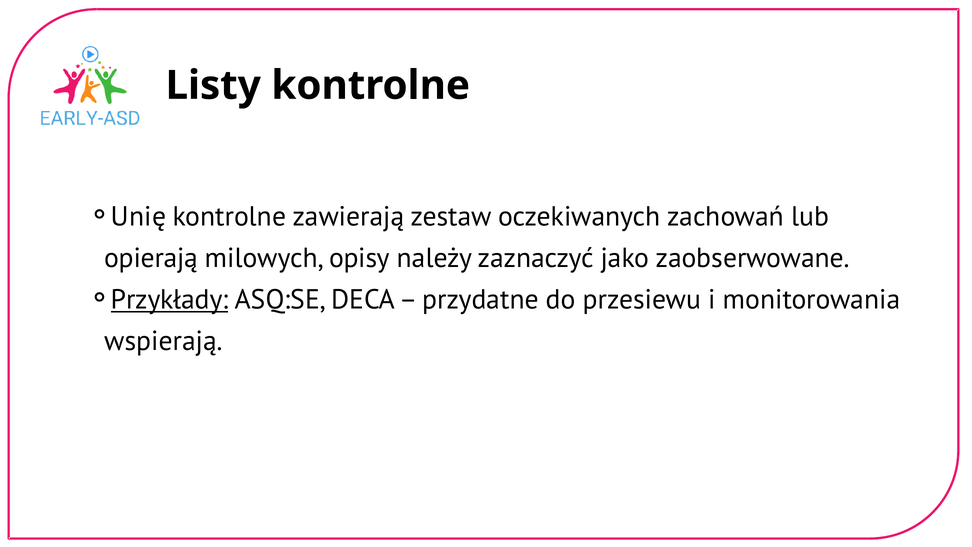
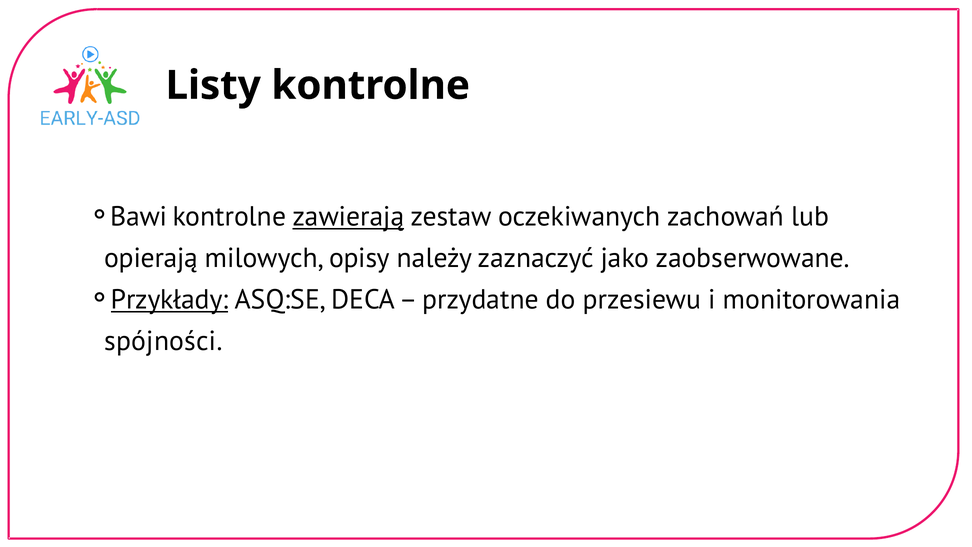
Unię: Unię -> Bawi
zawierają underline: none -> present
wspierają: wspierają -> spójności
